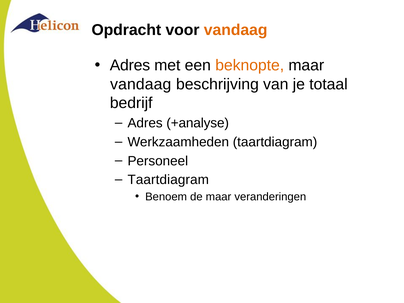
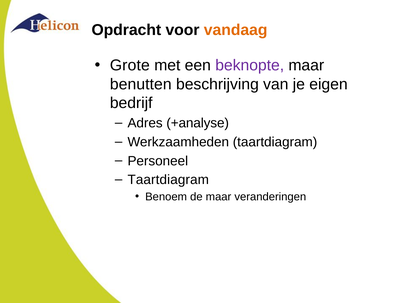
Adres at (130, 65): Adres -> Grote
beknopte colour: orange -> purple
vandaag at (141, 84): vandaag -> benutten
totaal: totaal -> eigen
